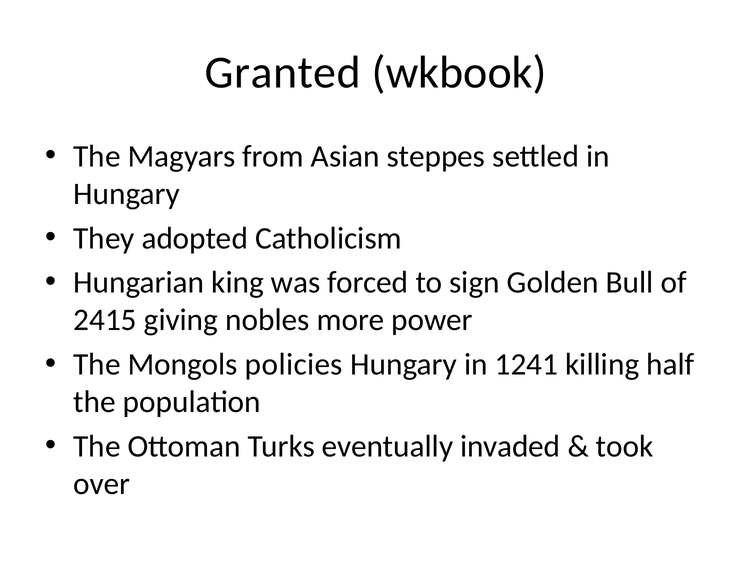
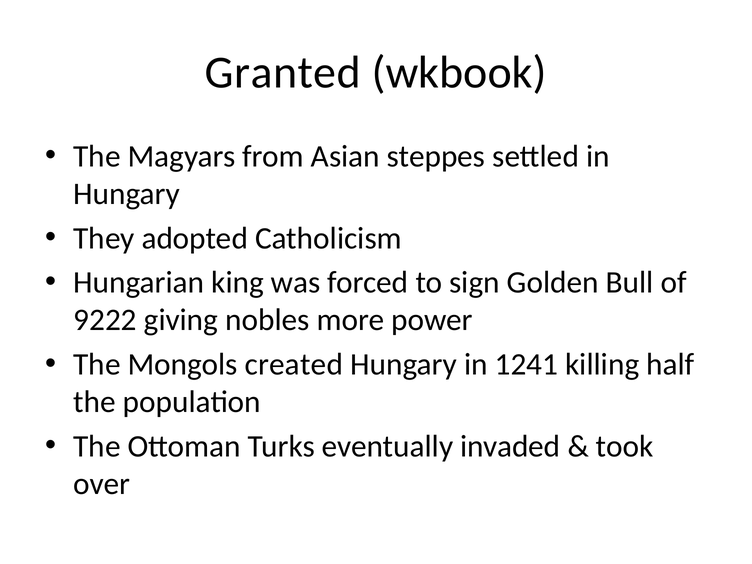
2415: 2415 -> 9222
policies: policies -> created
